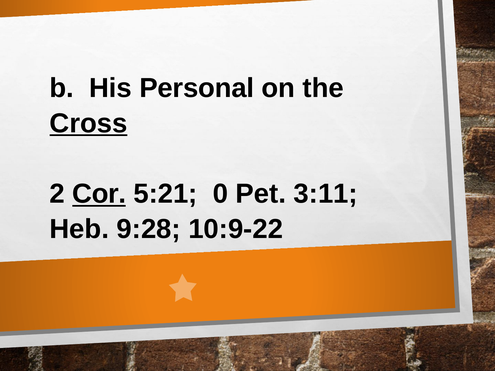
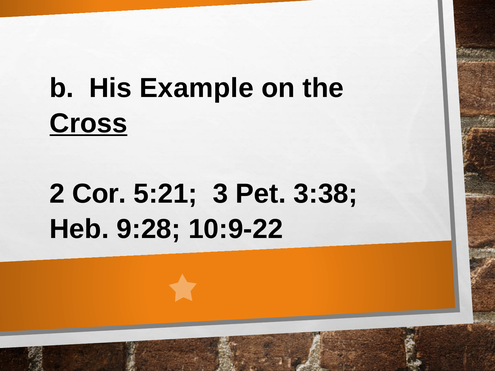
Personal: Personal -> Example
Cor underline: present -> none
0: 0 -> 3
3:11: 3:11 -> 3:38
